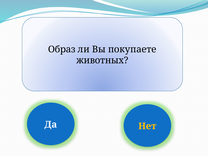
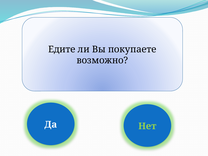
Образ: Образ -> Едите
животных: животных -> возможно
Нет colour: yellow -> light green
